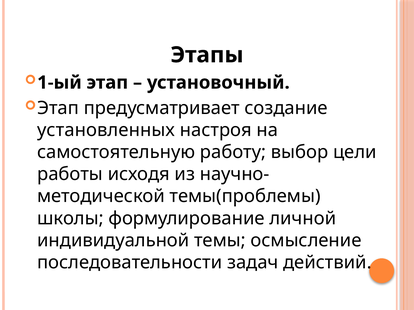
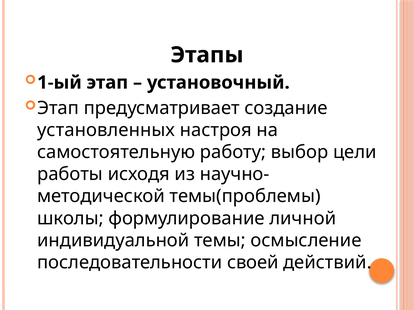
задач: задач -> своей
